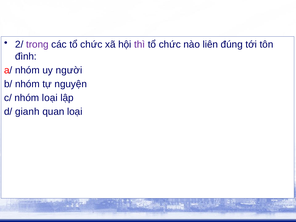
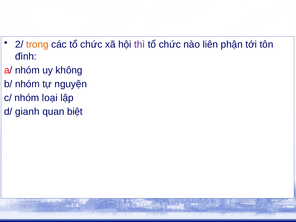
trong colour: purple -> orange
đúng: đúng -> phận
người: người -> không
quan loại: loại -> biệt
